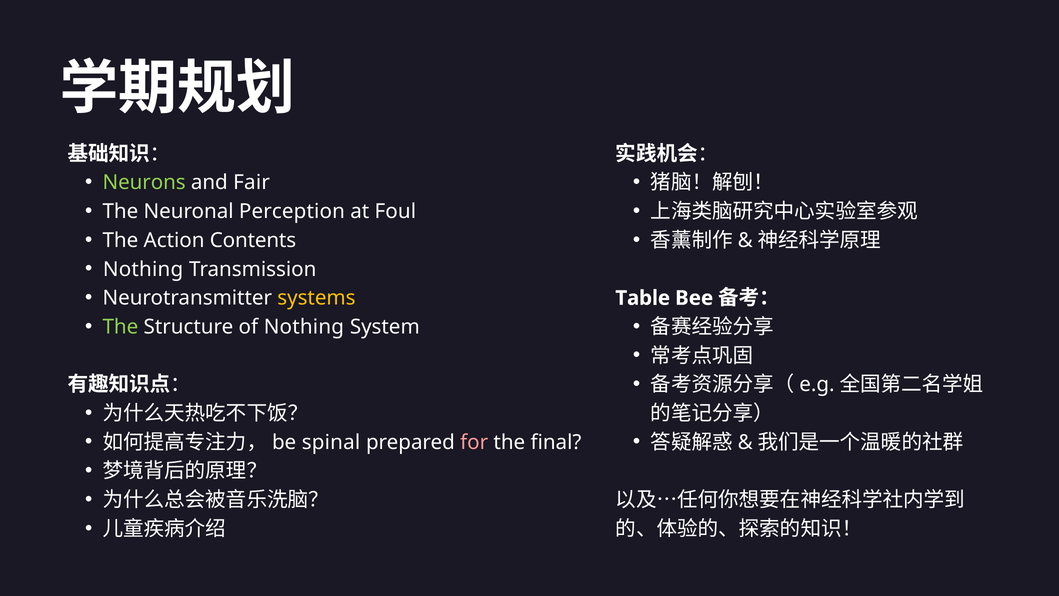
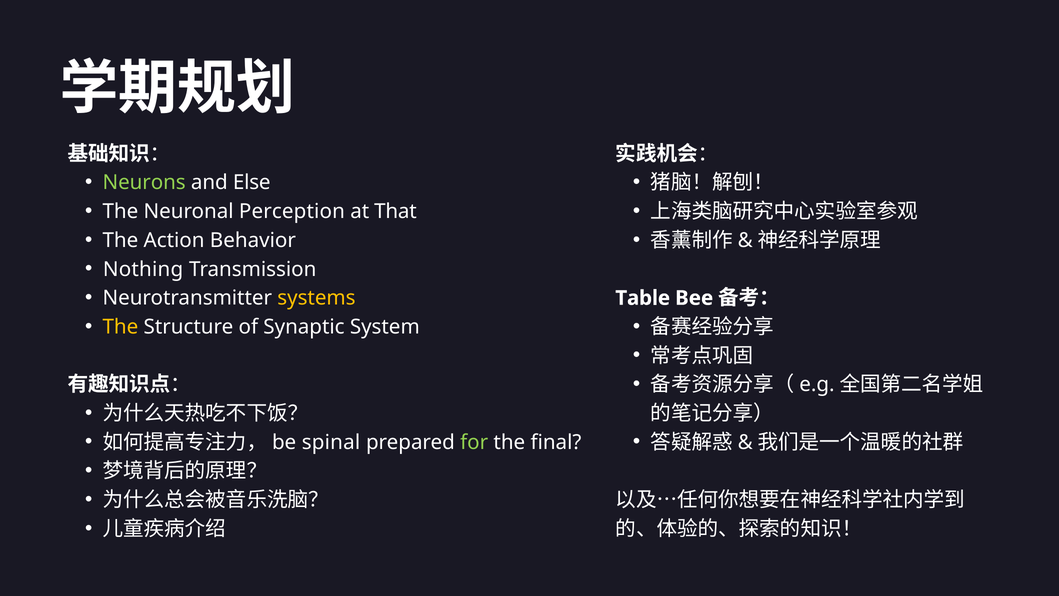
Fair: Fair -> Else
Foul: Foul -> That
Contents: Contents -> Behavior
The at (120, 327) colour: light green -> yellow
of Nothing: Nothing -> Synaptic
for colour: pink -> light green
